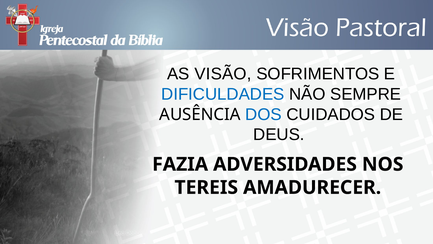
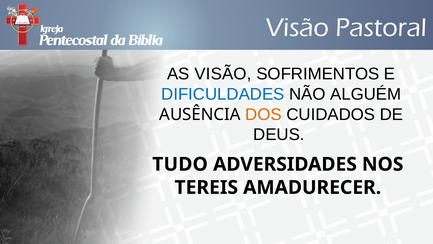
SEMPRE: SEMPRE -> ALGUÉM
DOS colour: blue -> orange
FAZIA: FAZIA -> TUDO
